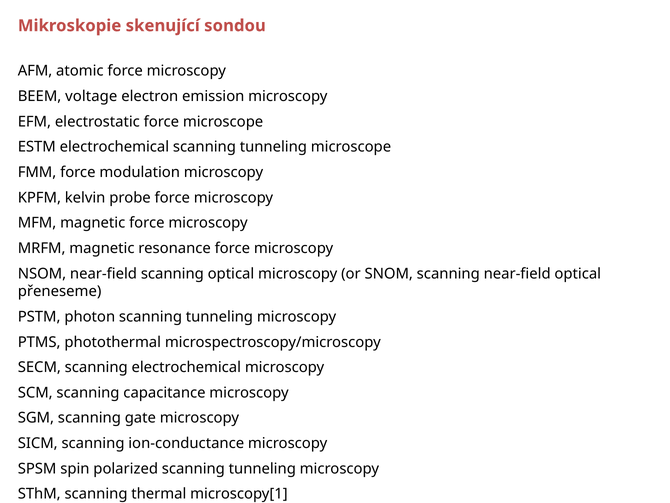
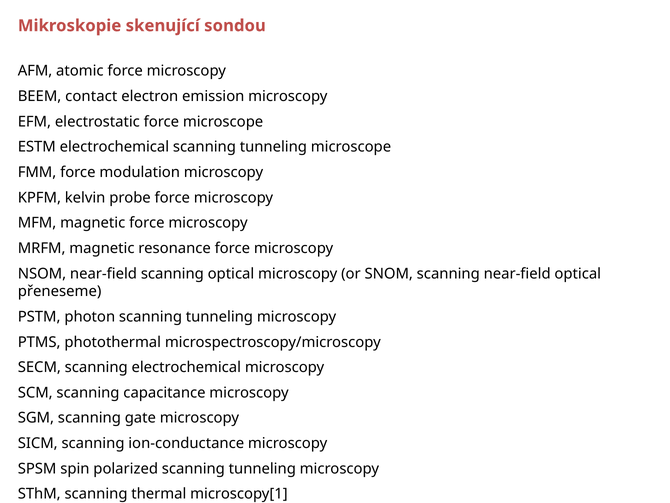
BEEM voltage: voltage -> contact
